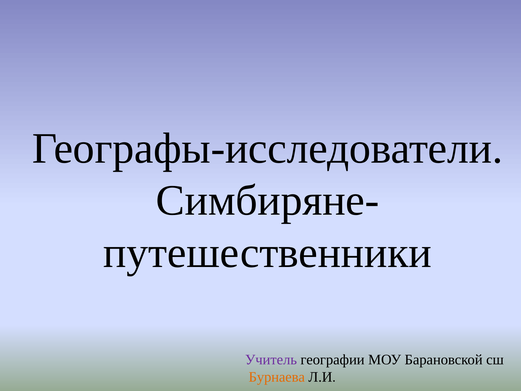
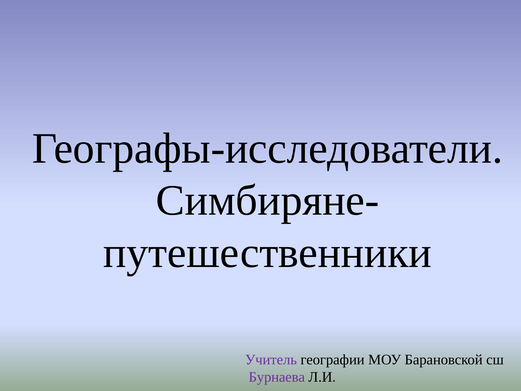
Бурнаева colour: orange -> purple
